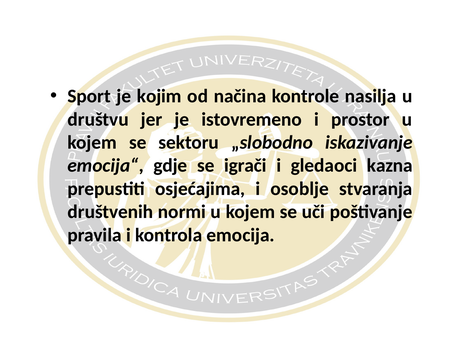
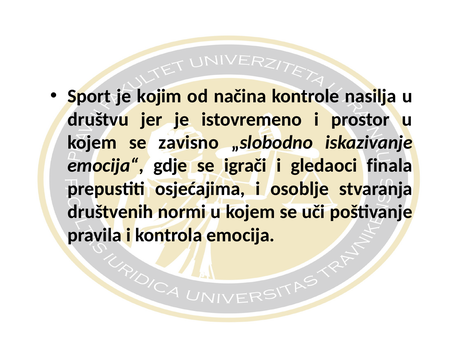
sektoru: sektoru -> zavisno
kazna: kazna -> finala
